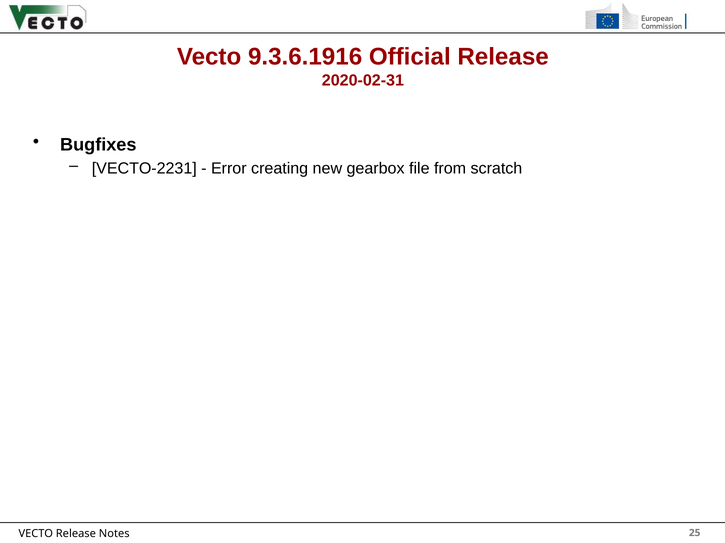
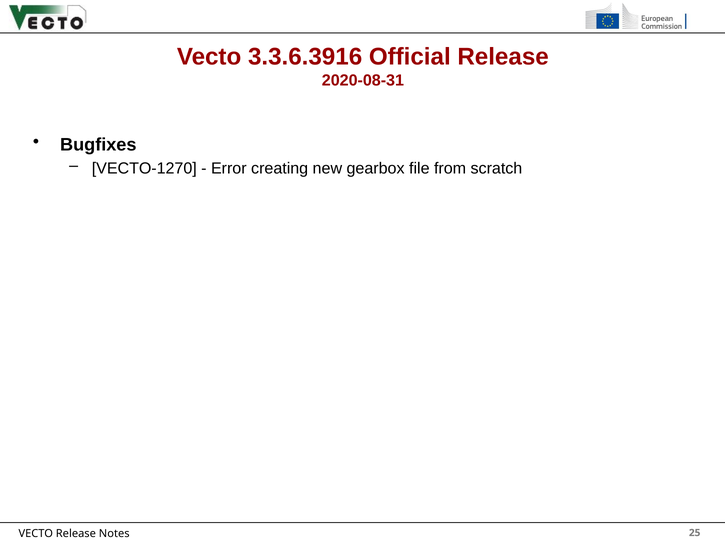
9.3.6.1916: 9.3.6.1916 -> 3.3.6.3916
2020-02-31: 2020-02-31 -> 2020-08-31
VECTO-2231: VECTO-2231 -> VECTO-1270
